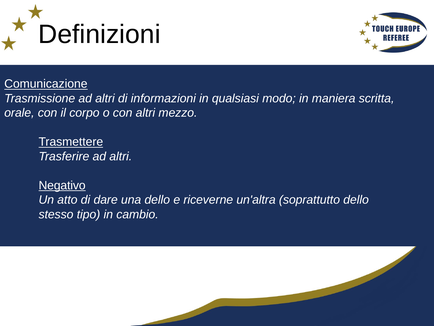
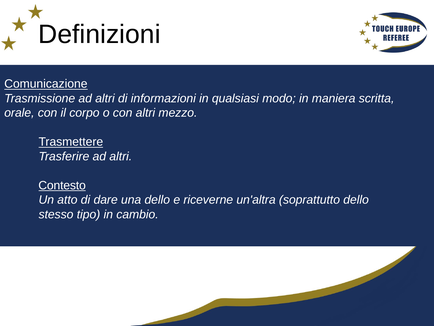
Negativo: Negativo -> Contesto
